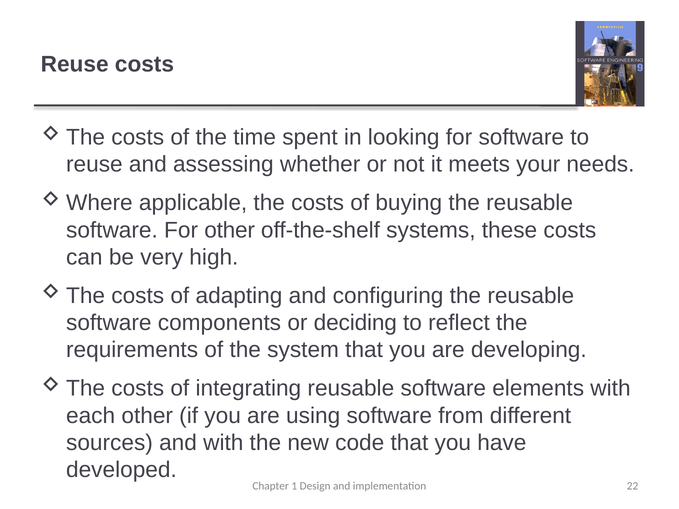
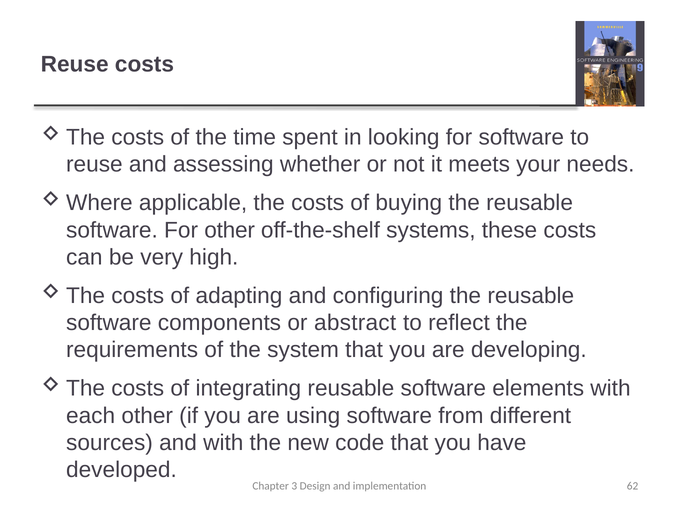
deciding: deciding -> abstract
1: 1 -> 3
22: 22 -> 62
